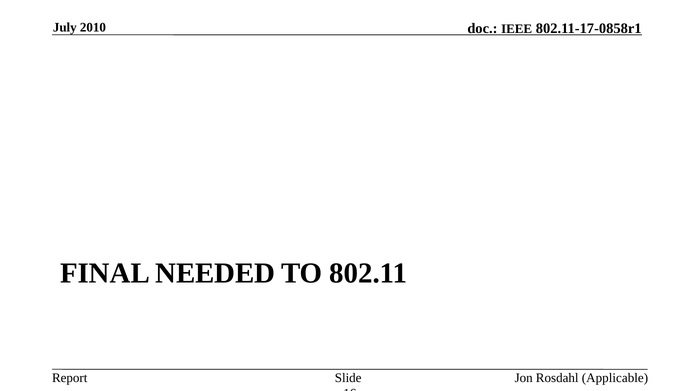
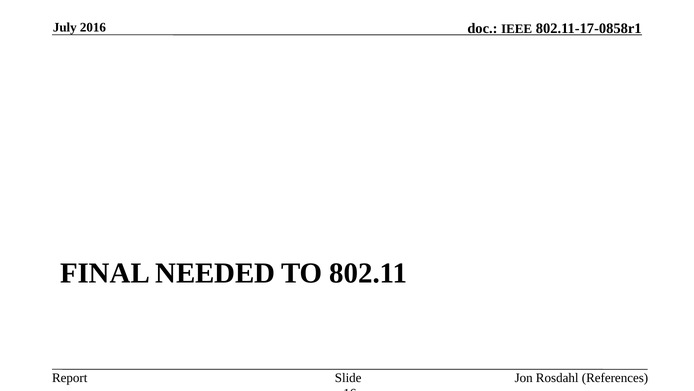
2010: 2010 -> 2016
Applicable: Applicable -> References
